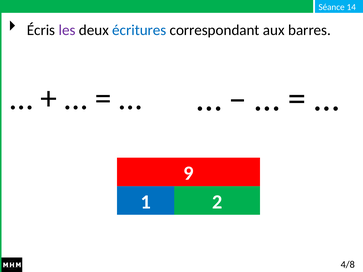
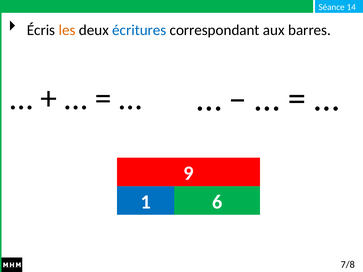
les colour: purple -> orange
2: 2 -> 6
4/8: 4/8 -> 7/8
